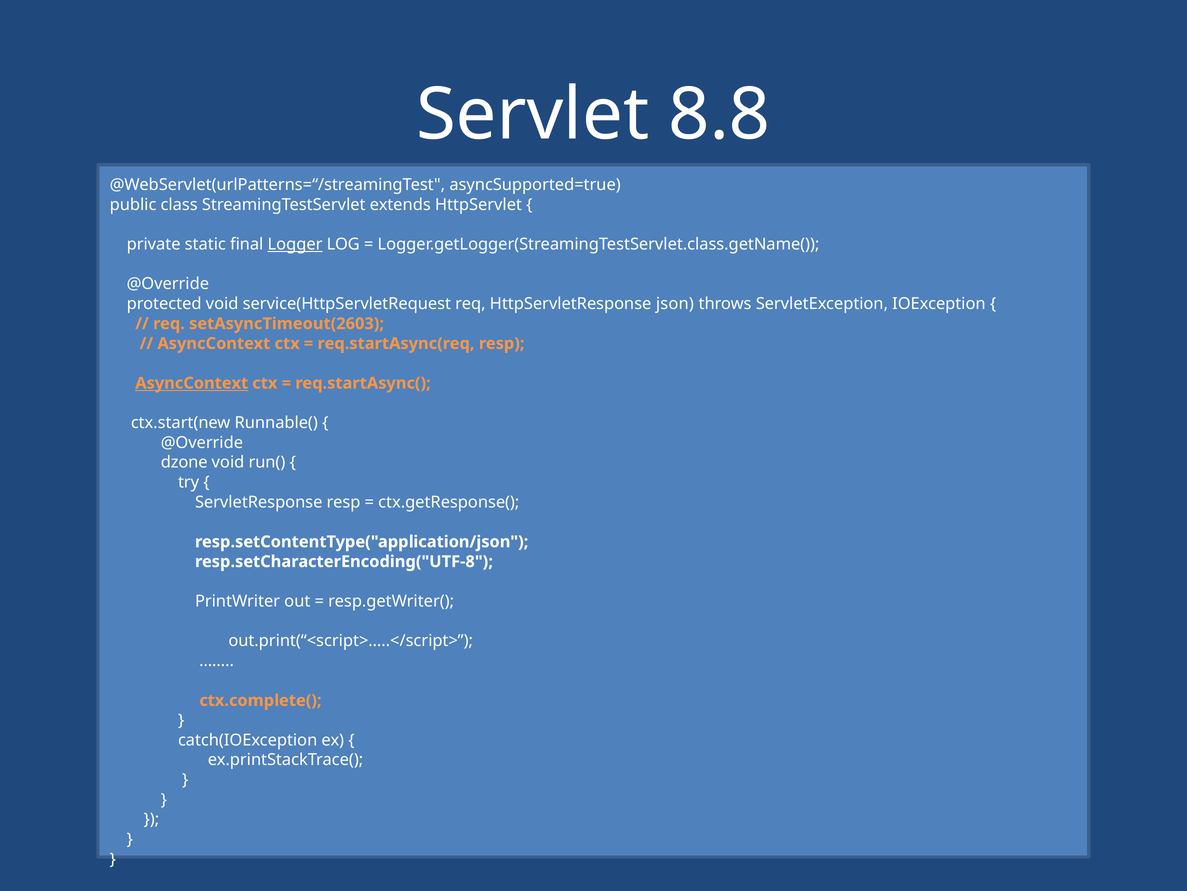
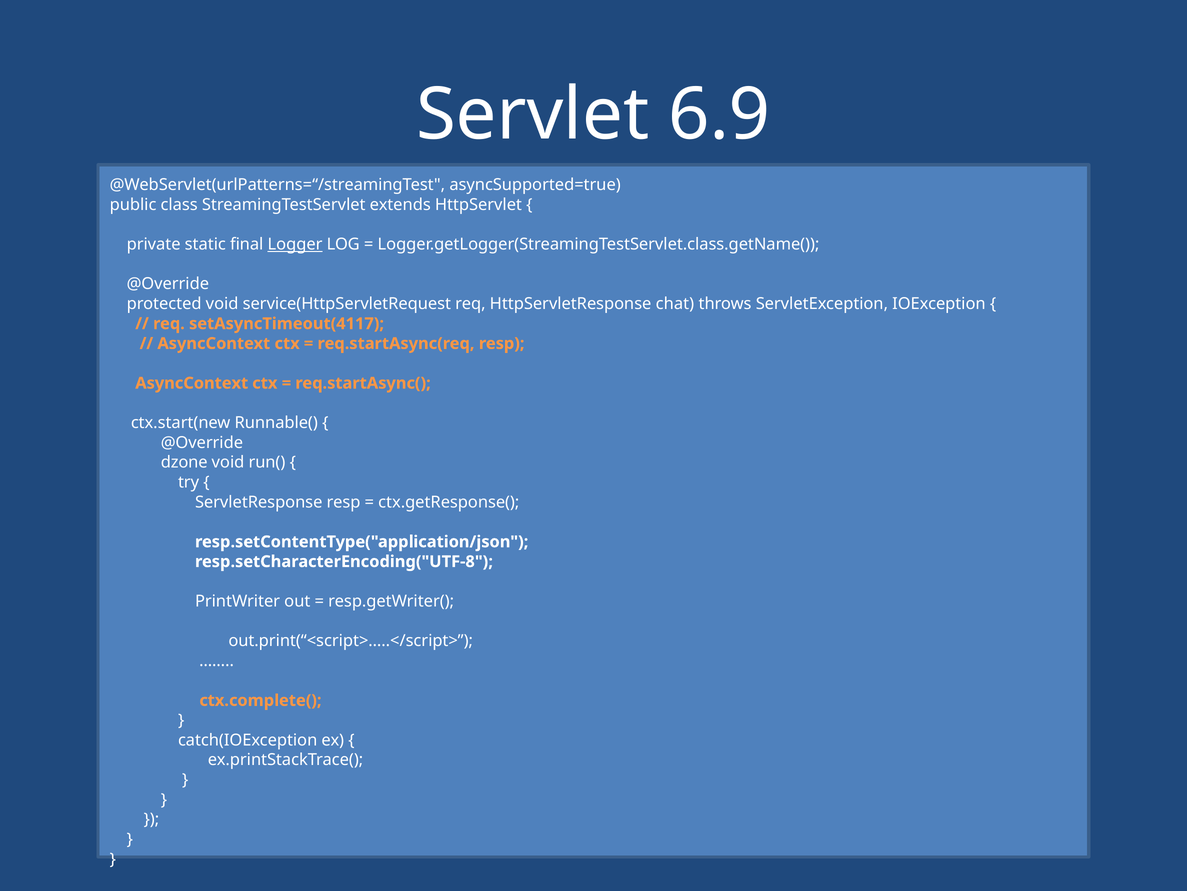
8.8: 8.8 -> 6.9
json: json -> chat
setAsyncTimeout(2603: setAsyncTimeout(2603 -> setAsyncTimeout(4117
AsyncContext at (192, 383) underline: present -> none
